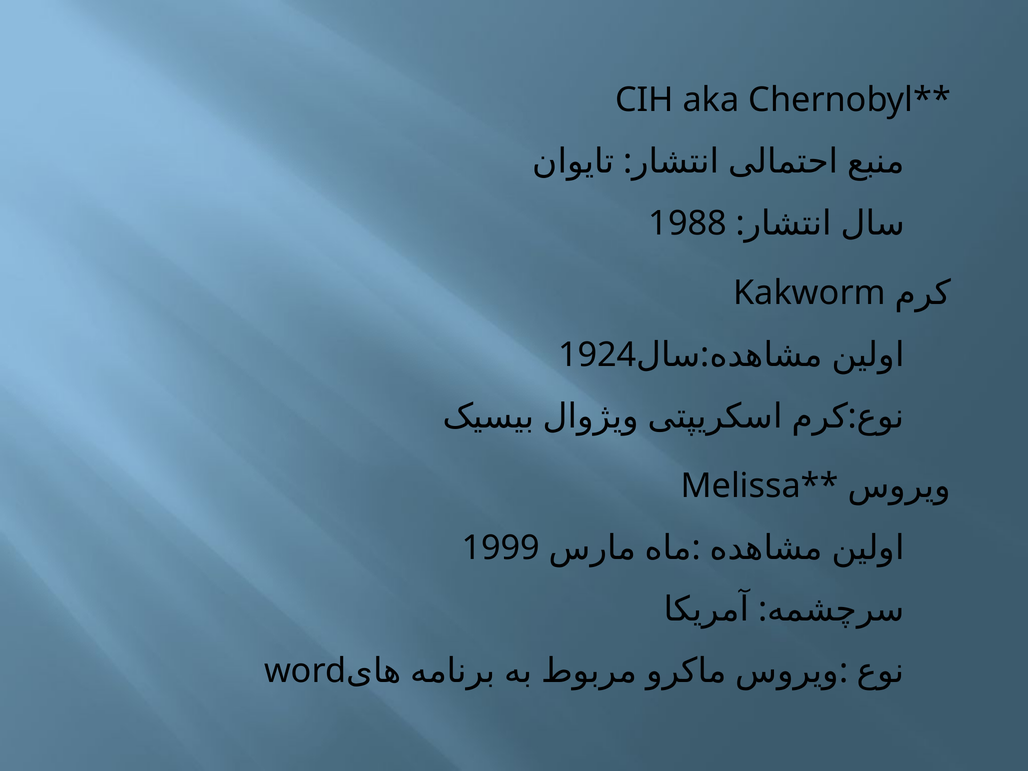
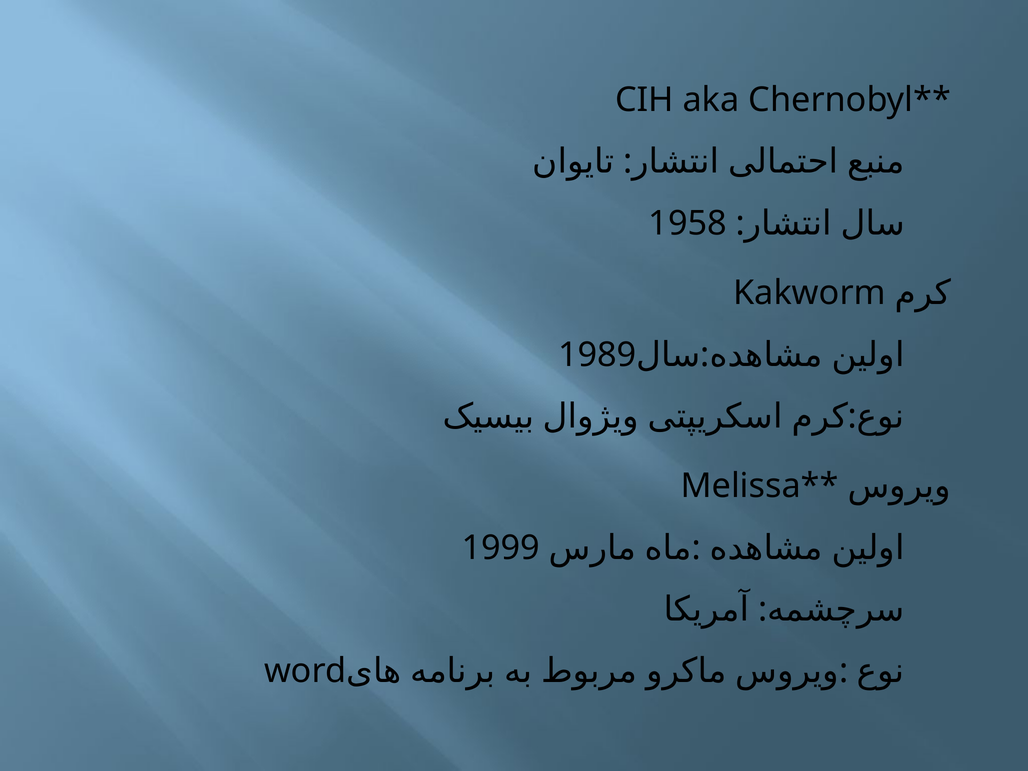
1988: 1988 -> 1958
1924: 1924 -> 1989
